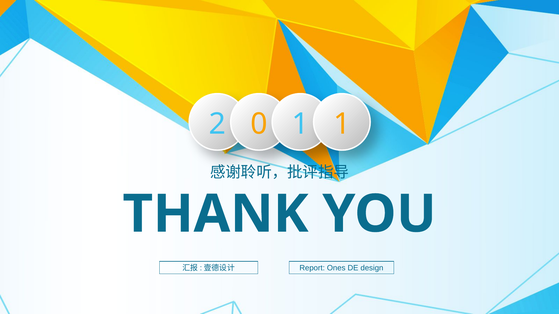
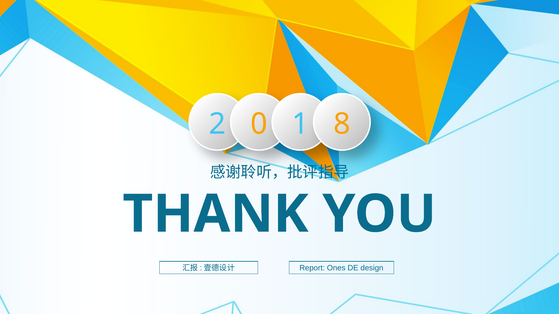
1 at (342, 124): 1 -> 8
